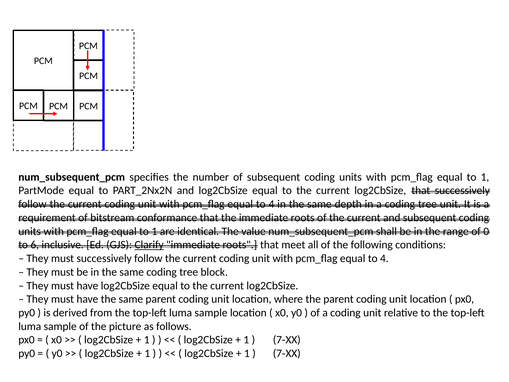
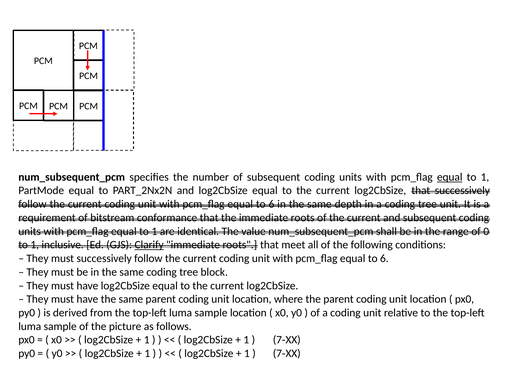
equal at (450, 177) underline: none -> present
4 at (271, 204): 4 -> 6
6 at (35, 245): 6 -> 1
4 at (384, 258): 4 -> 6
